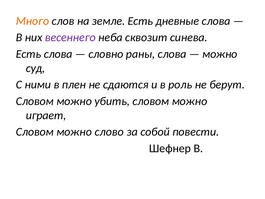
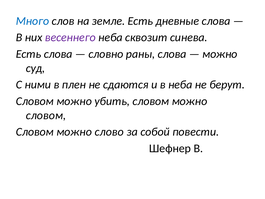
Много colour: orange -> blue
в роль: роль -> неба
играет at (46, 115): играет -> словом
